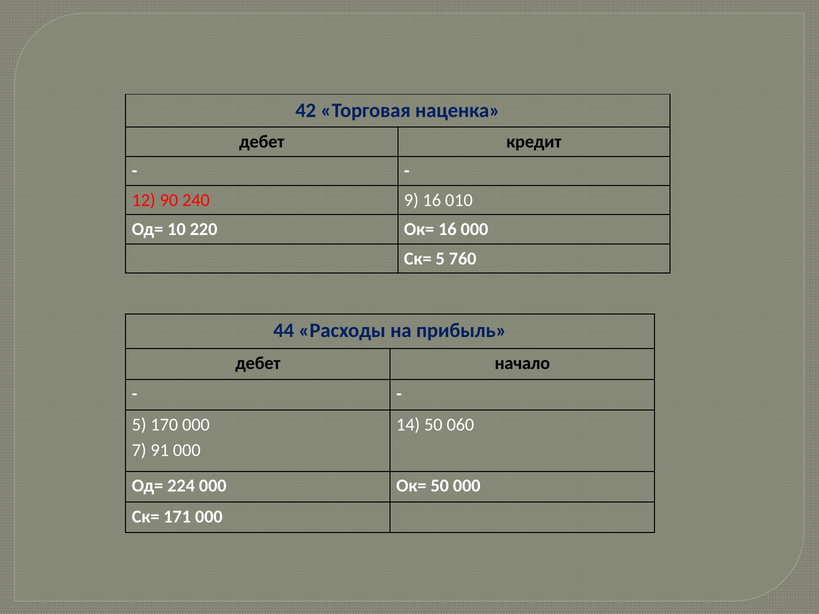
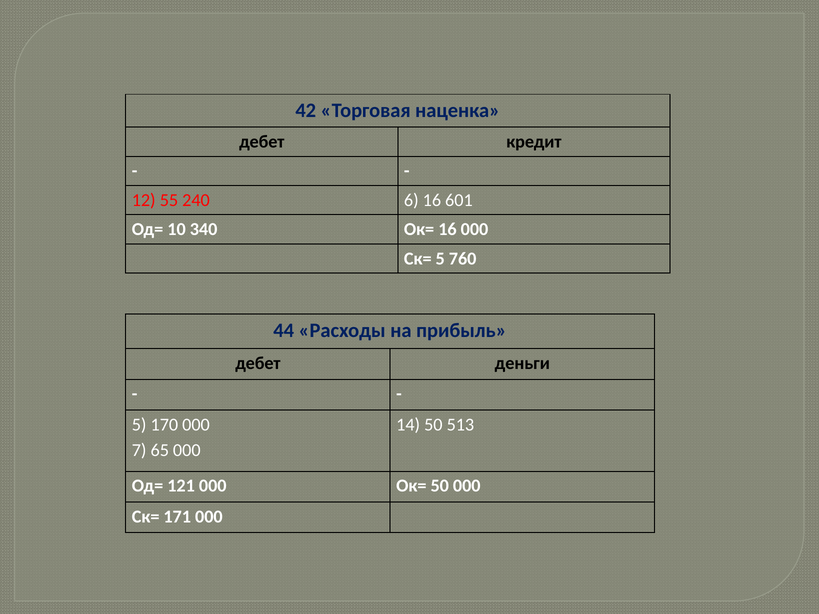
90: 90 -> 55
9: 9 -> 6
010: 010 -> 601
220: 220 -> 340
начало: начало -> деньги
060: 060 -> 513
91: 91 -> 65
224: 224 -> 121
